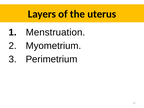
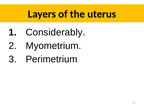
Menstruation: Menstruation -> Considerably
